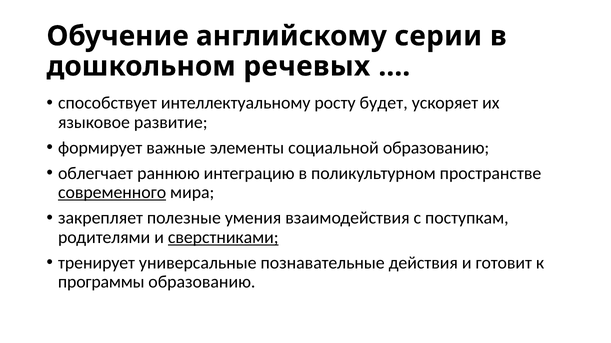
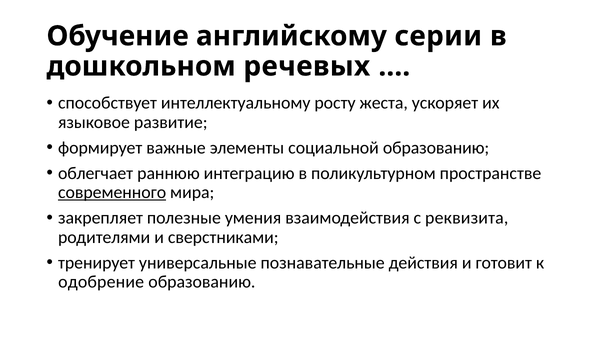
будет: будет -> жеста
поступкам: поступкам -> реквизита
сверстниками underline: present -> none
программы: программы -> одобрение
